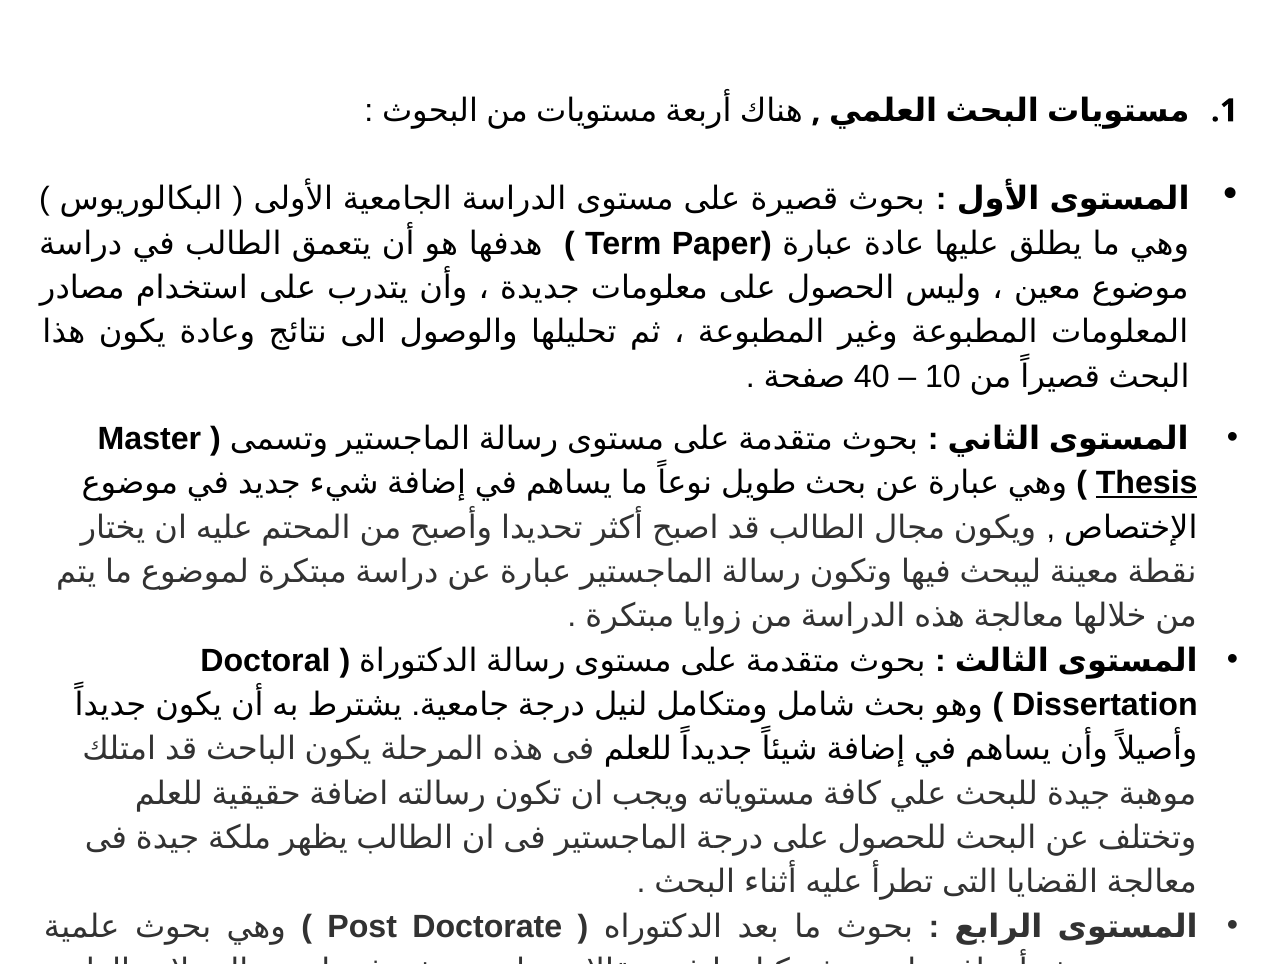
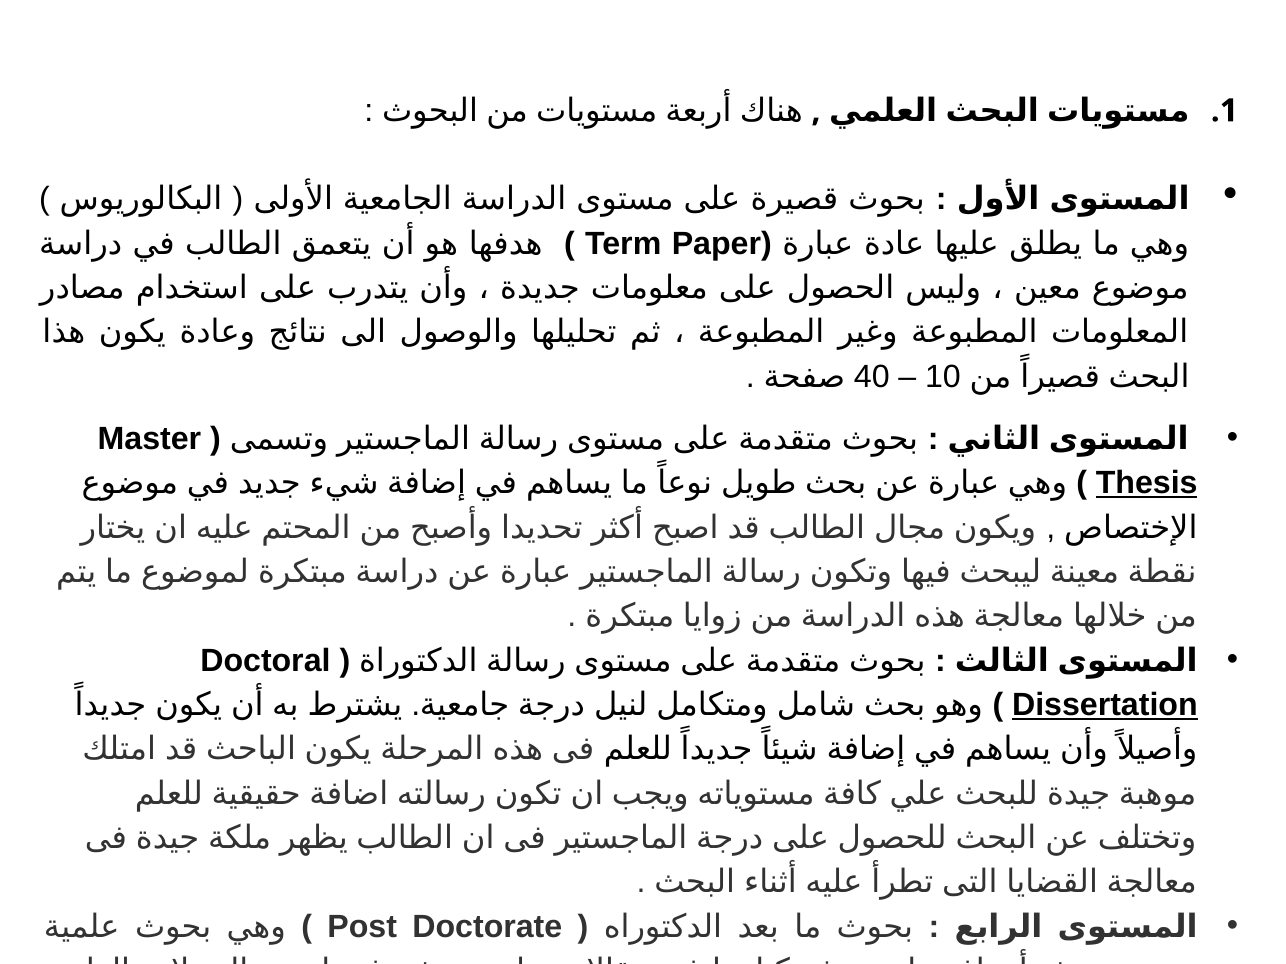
Dissertation underline: none -> present
